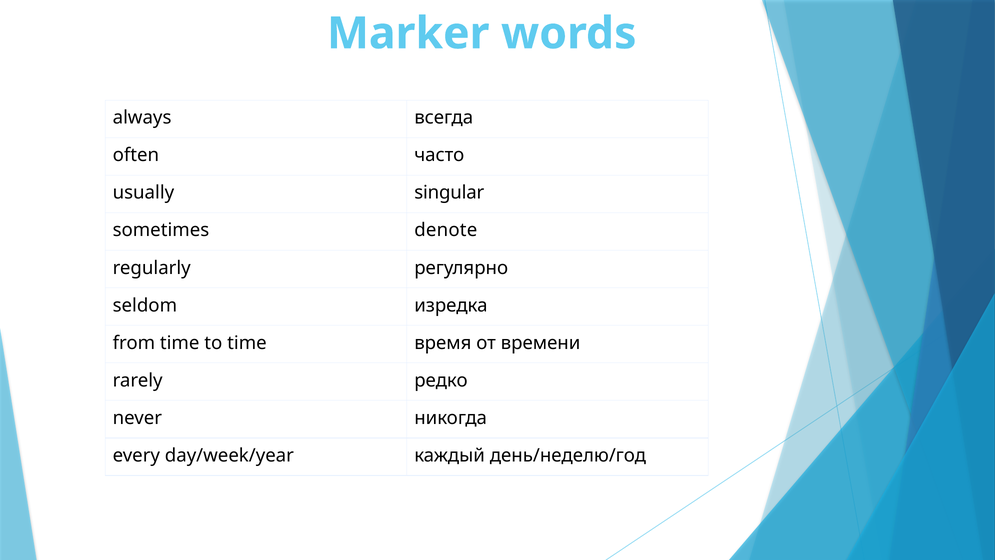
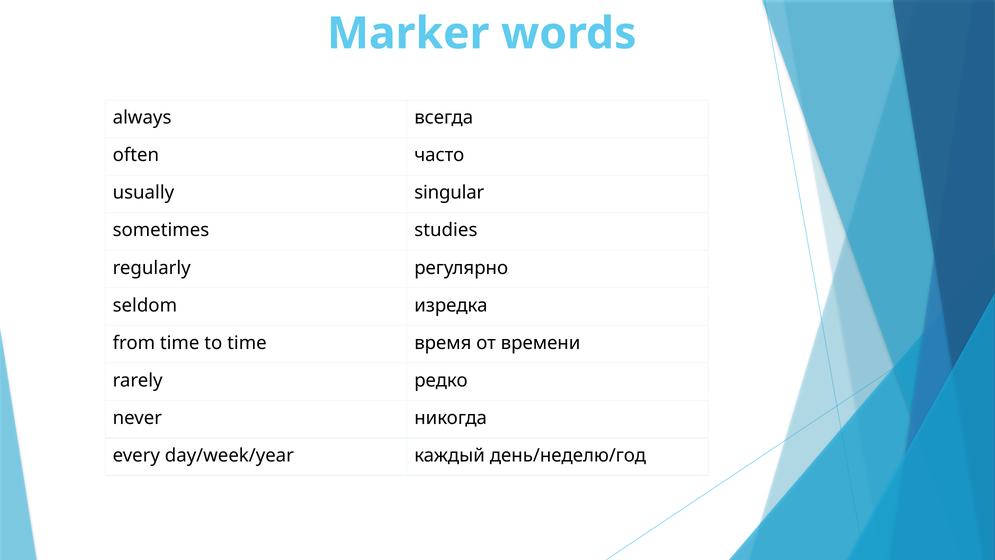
denote: denote -> studies
